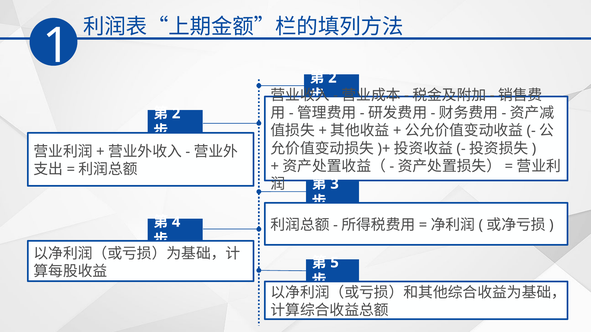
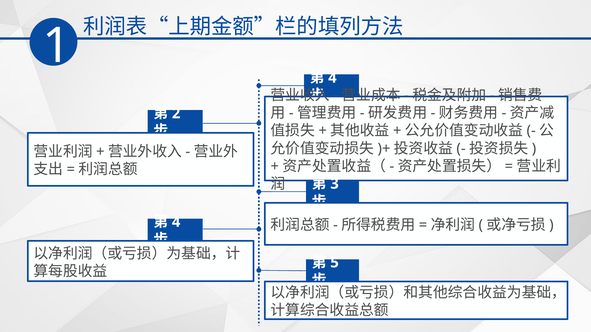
2 at (332, 78): 2 -> 4
